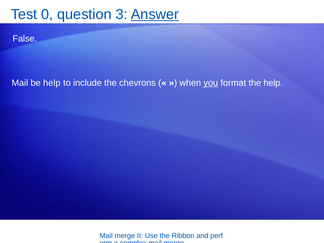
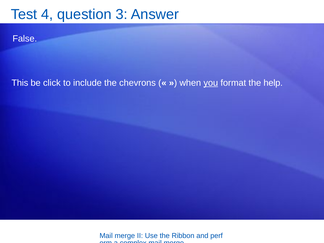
0: 0 -> 4
Answer underline: present -> none
Mail at (20, 83): Mail -> This
be help: help -> click
